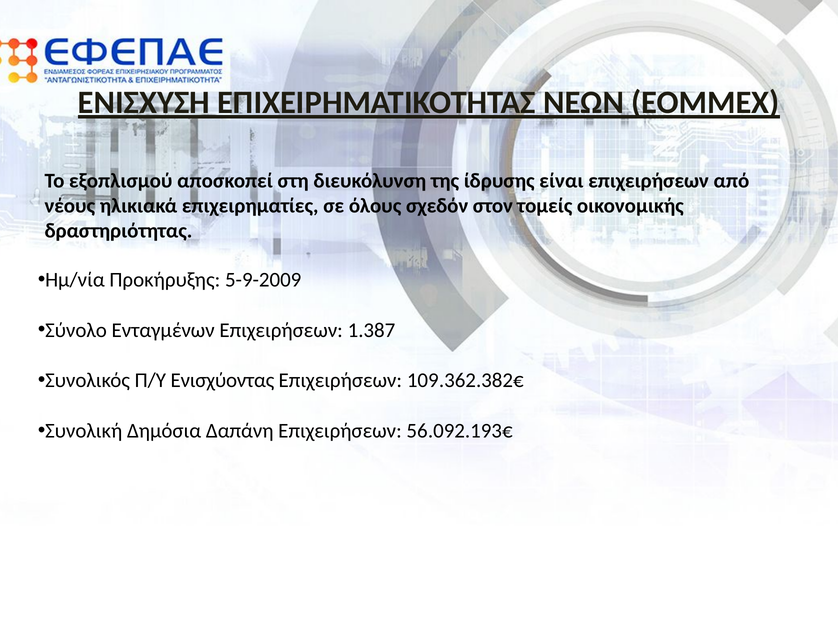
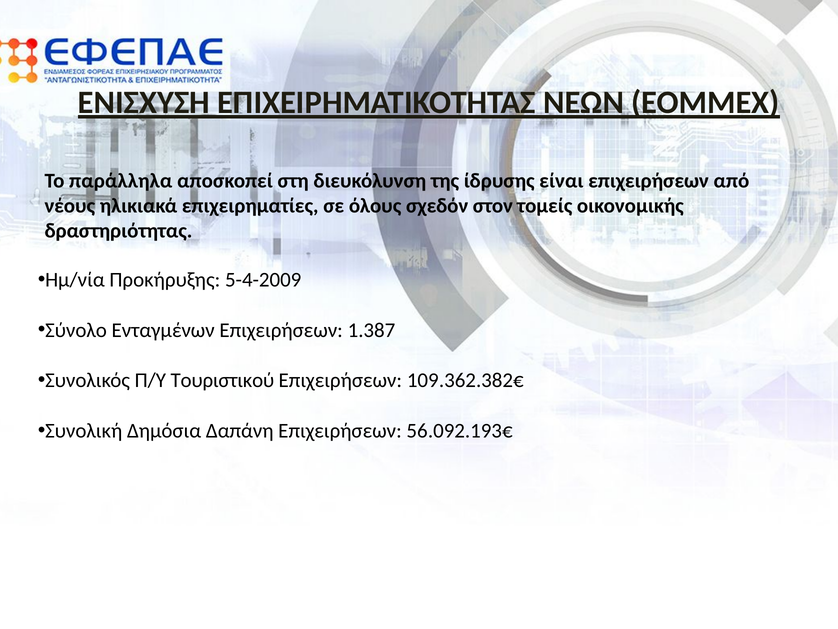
εξοπλισμού: εξοπλισμού -> παράλληλα
5-9-2009: 5-9-2009 -> 5-4-2009
Ενισχύοντας: Ενισχύοντας -> Τουριστικού
